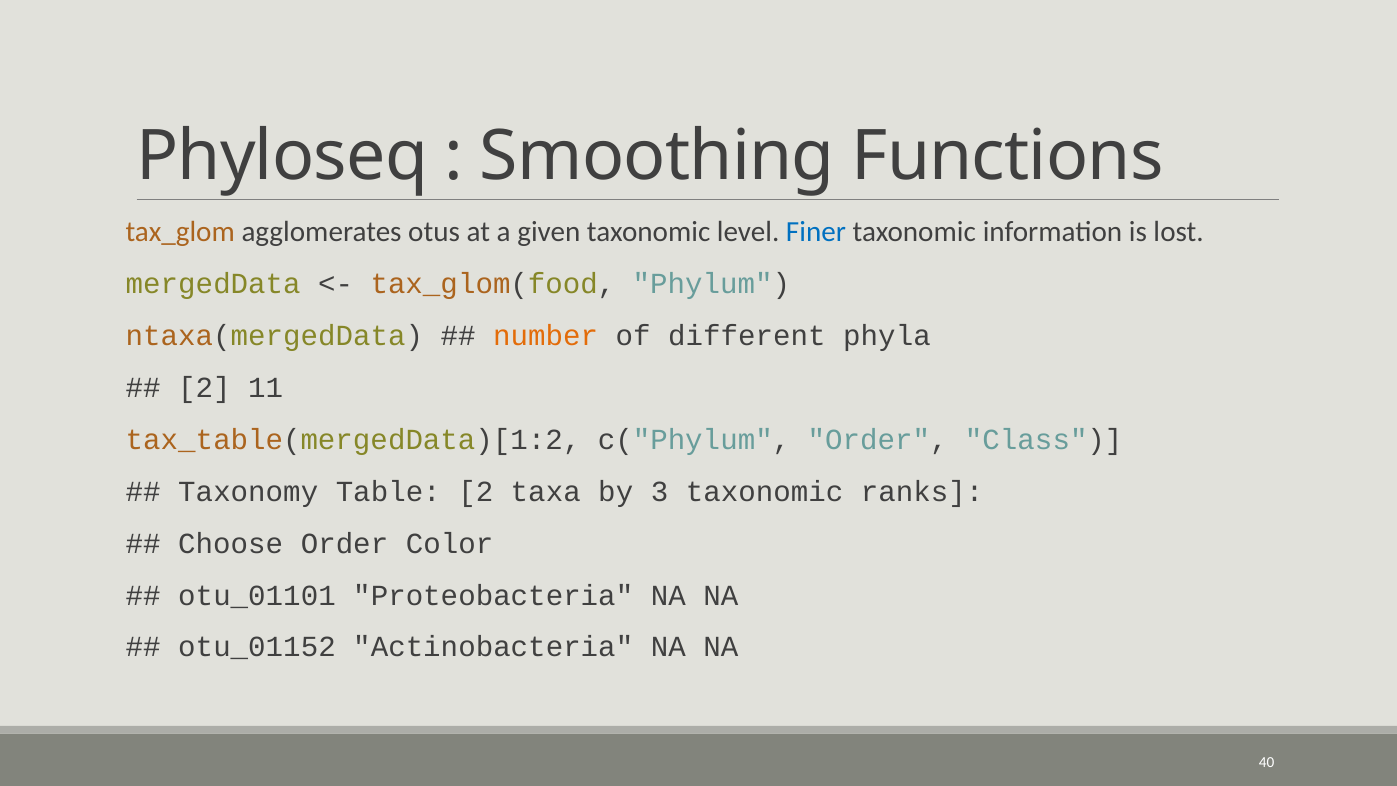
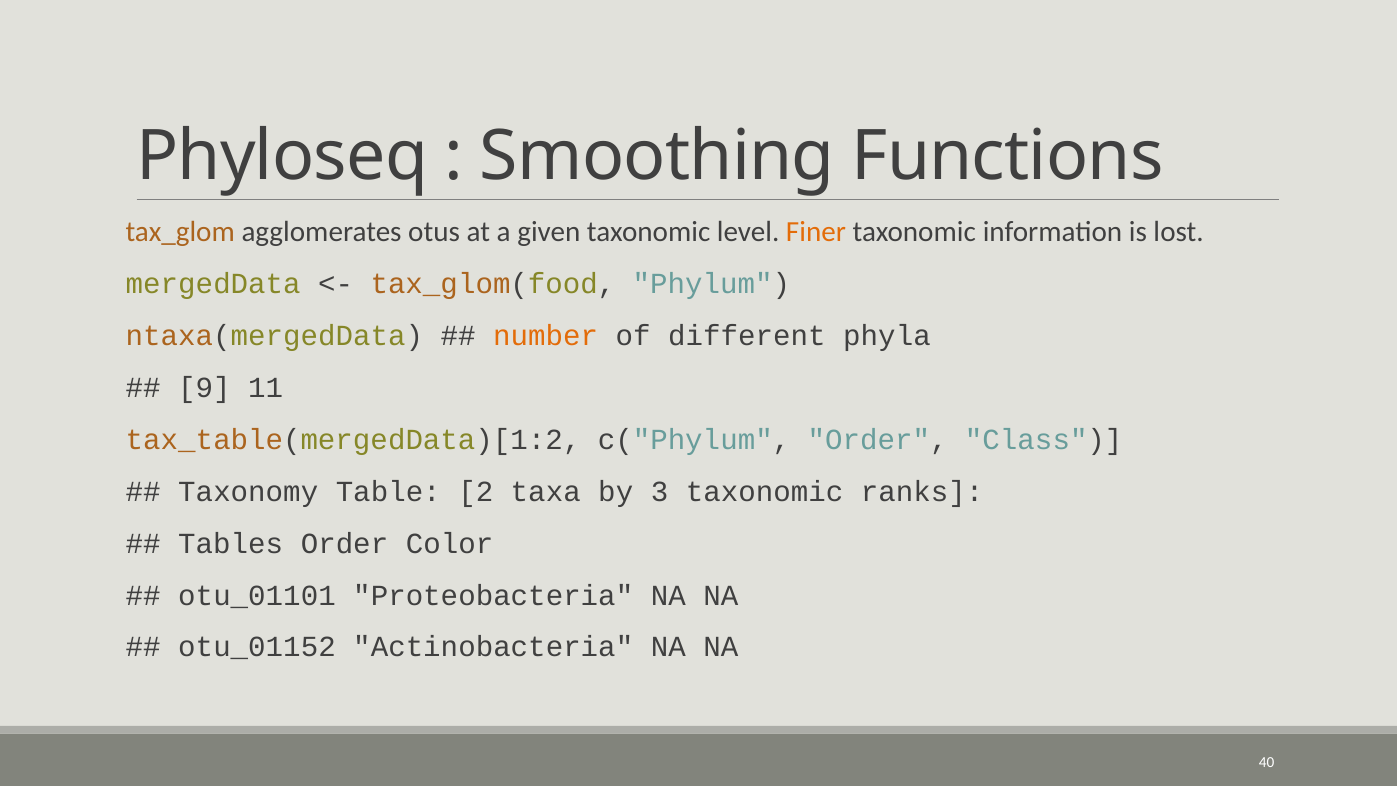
Finer colour: blue -> orange
2 at (204, 388): 2 -> 9
Choose: Choose -> Tables
